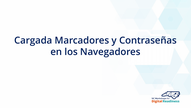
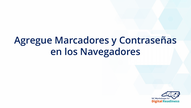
Cargada: Cargada -> Agregue
